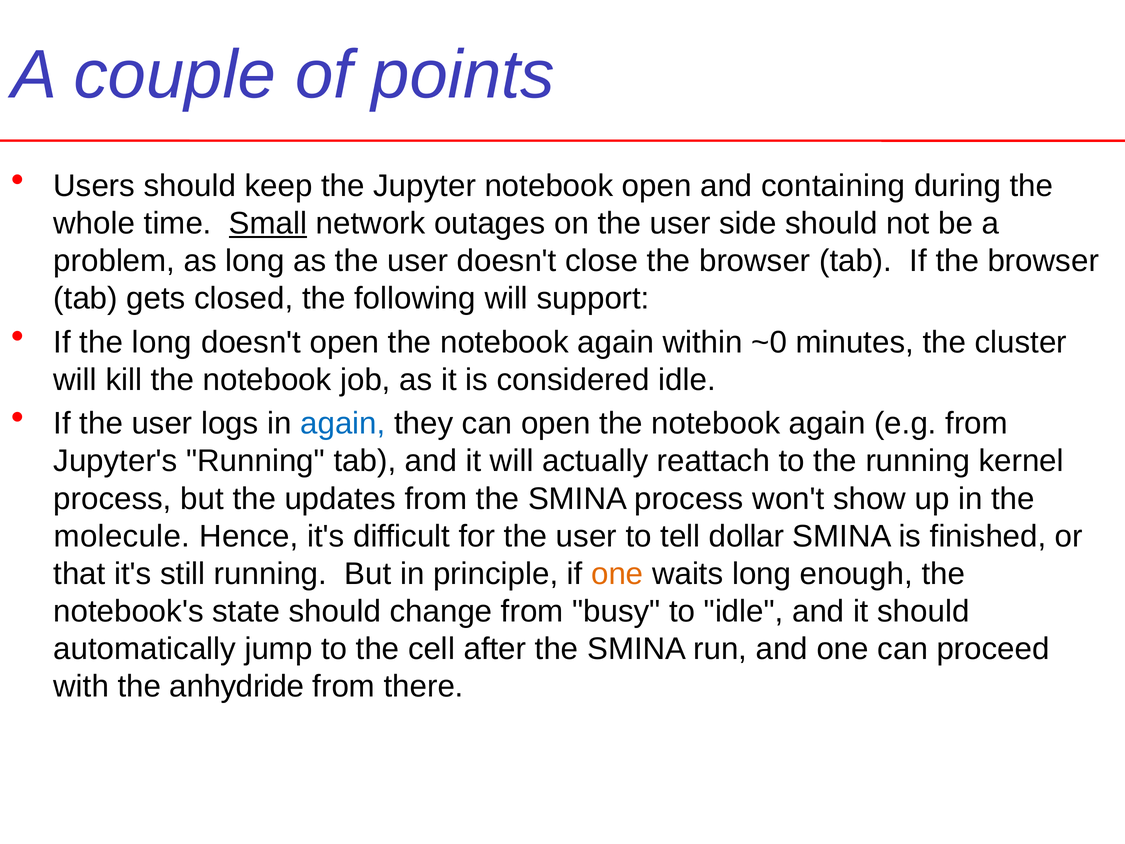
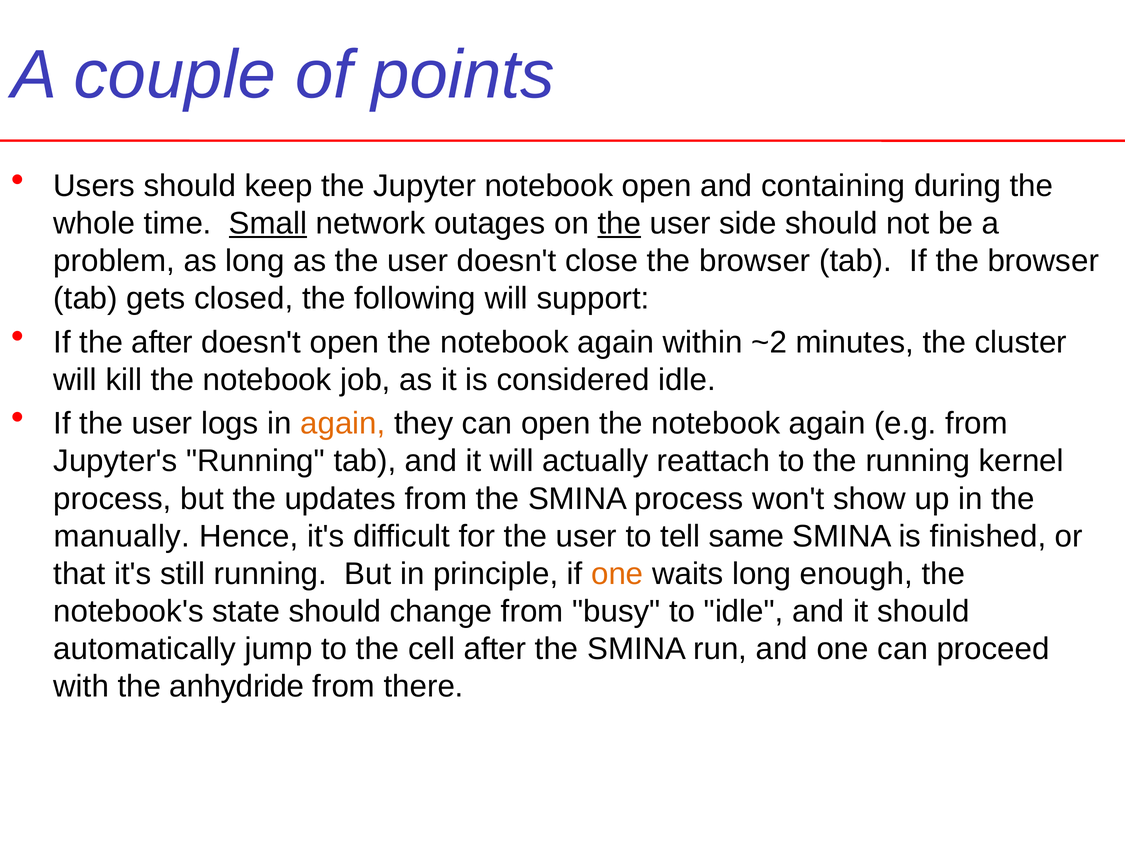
the at (619, 223) underline: none -> present
the long: long -> after
~0: ~0 -> ~2
again at (343, 424) colour: blue -> orange
molecule: molecule -> manually
dollar: dollar -> same
